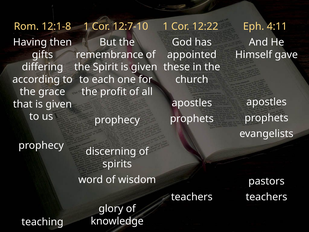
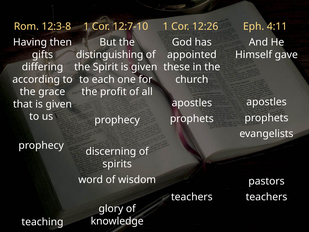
12:1-8: 12:1-8 -> 12:3-8
12:22: 12:22 -> 12:26
remembrance: remembrance -> distinguishing
